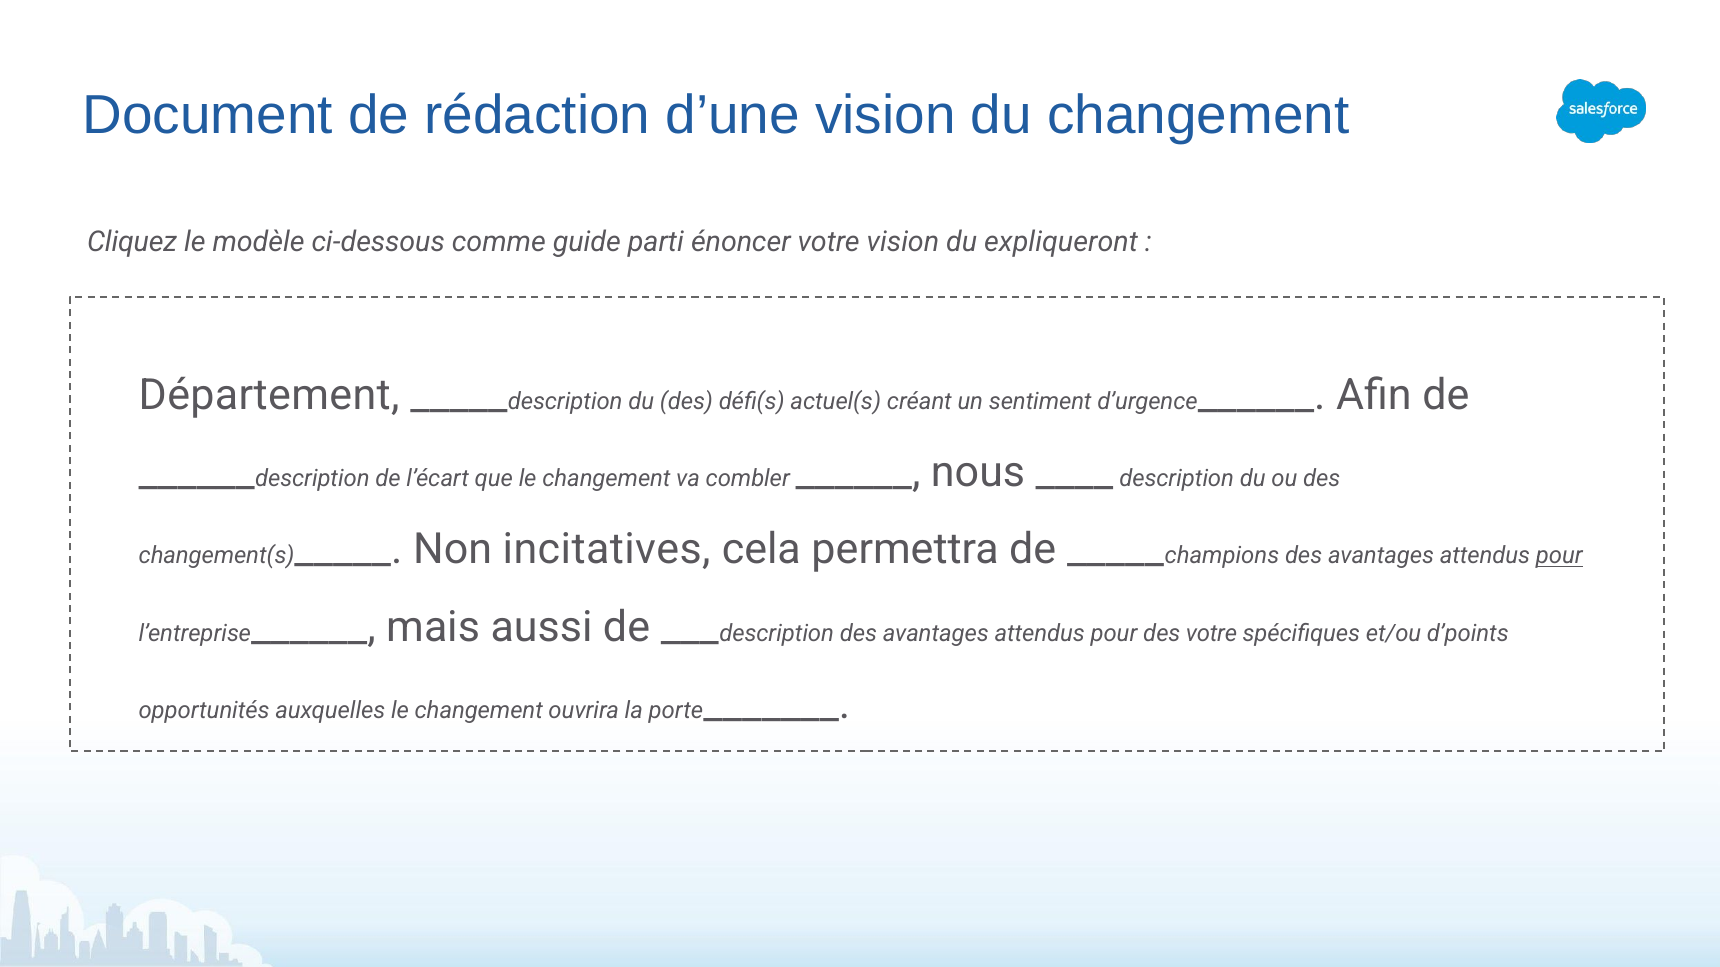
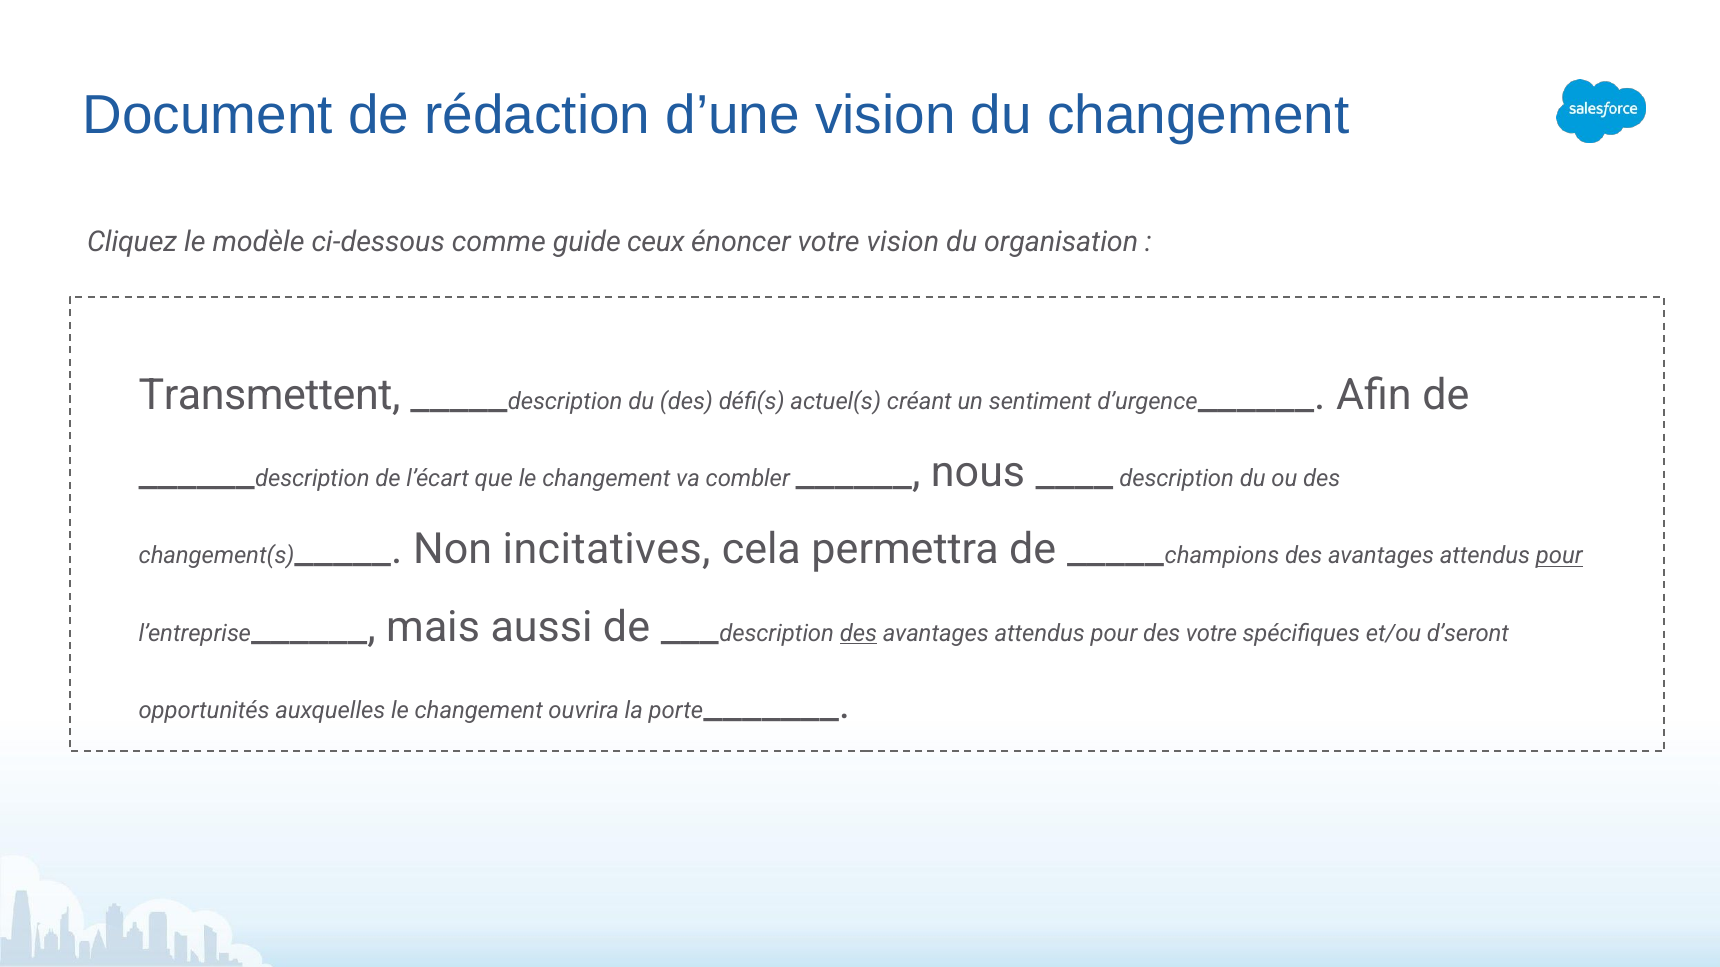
parti: parti -> ceux
expliqueront: expliqueront -> organisation
Département: Département -> Transmettent
des at (858, 634) underline: none -> present
d’points: d’points -> d’seront
